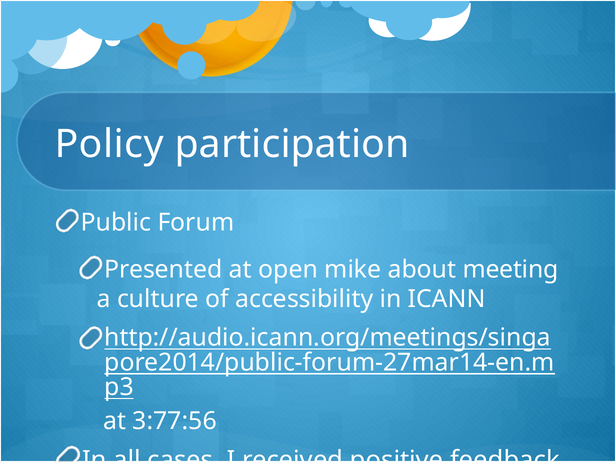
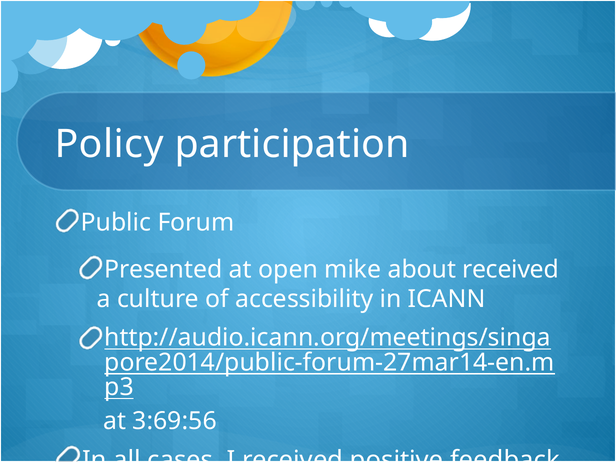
about meeting: meeting -> received
3:77:56: 3:77:56 -> 3:69:56
